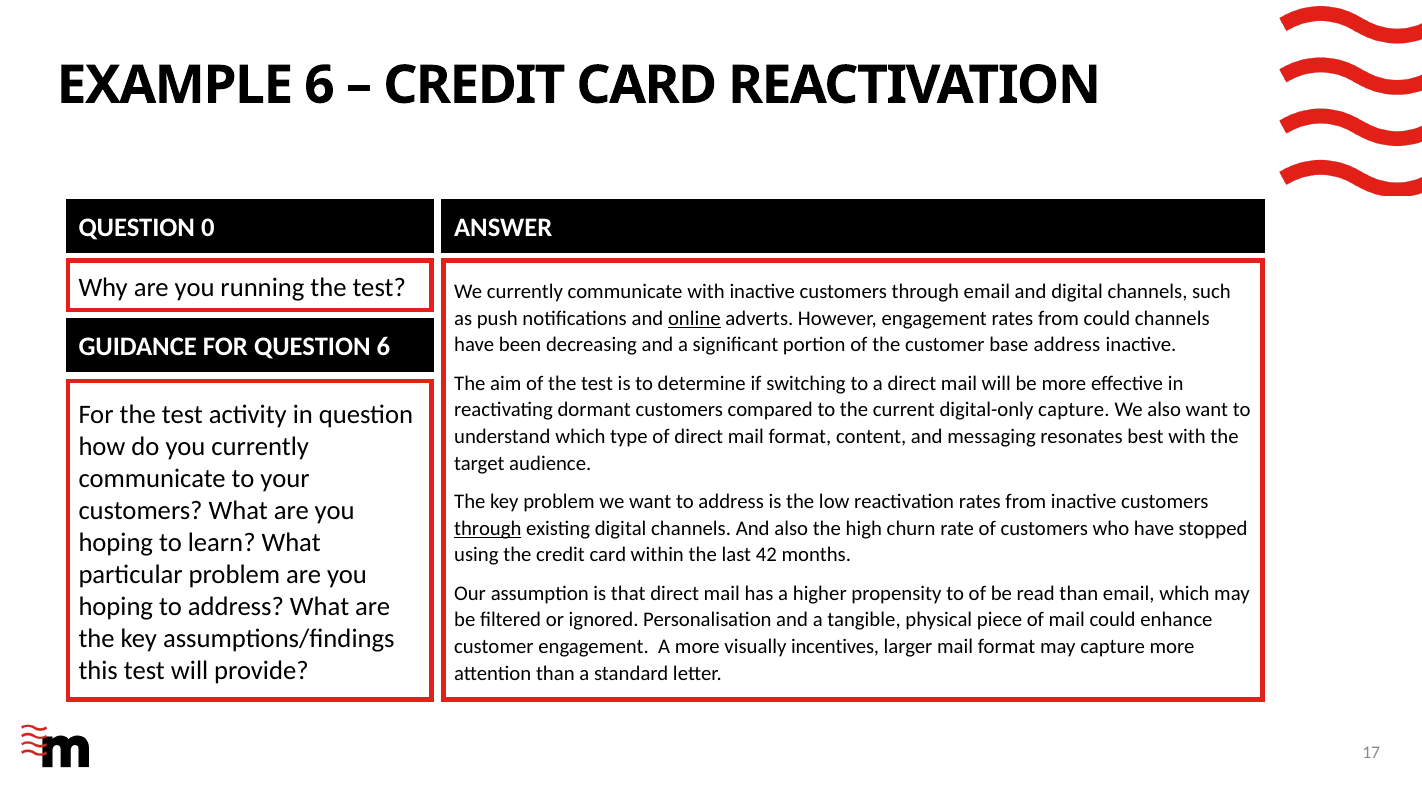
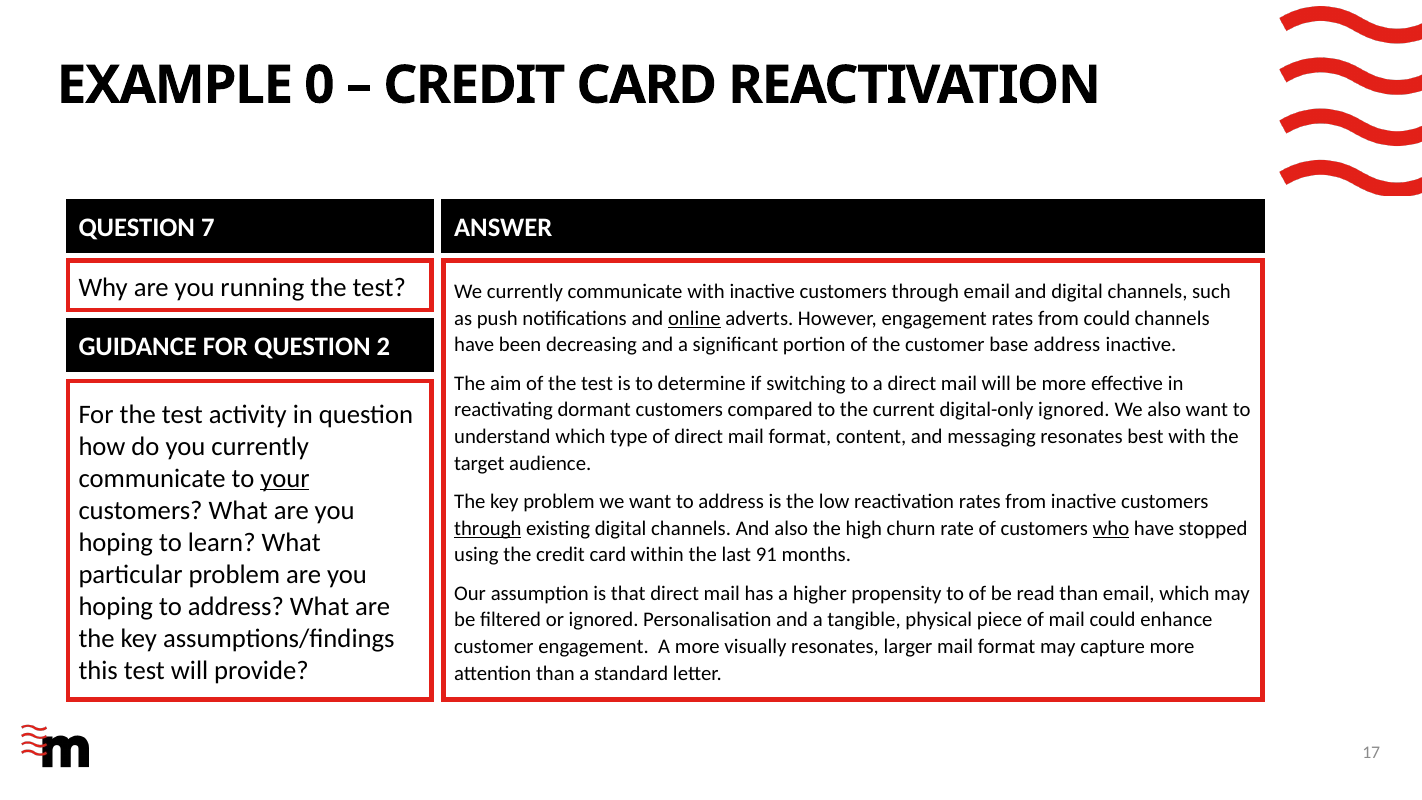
EXAMPLE 6: 6 -> 0
0: 0 -> 7
QUESTION 6: 6 -> 2
digital-only capture: capture -> ignored
your underline: none -> present
who underline: none -> present
42: 42 -> 91
visually incentives: incentives -> resonates
